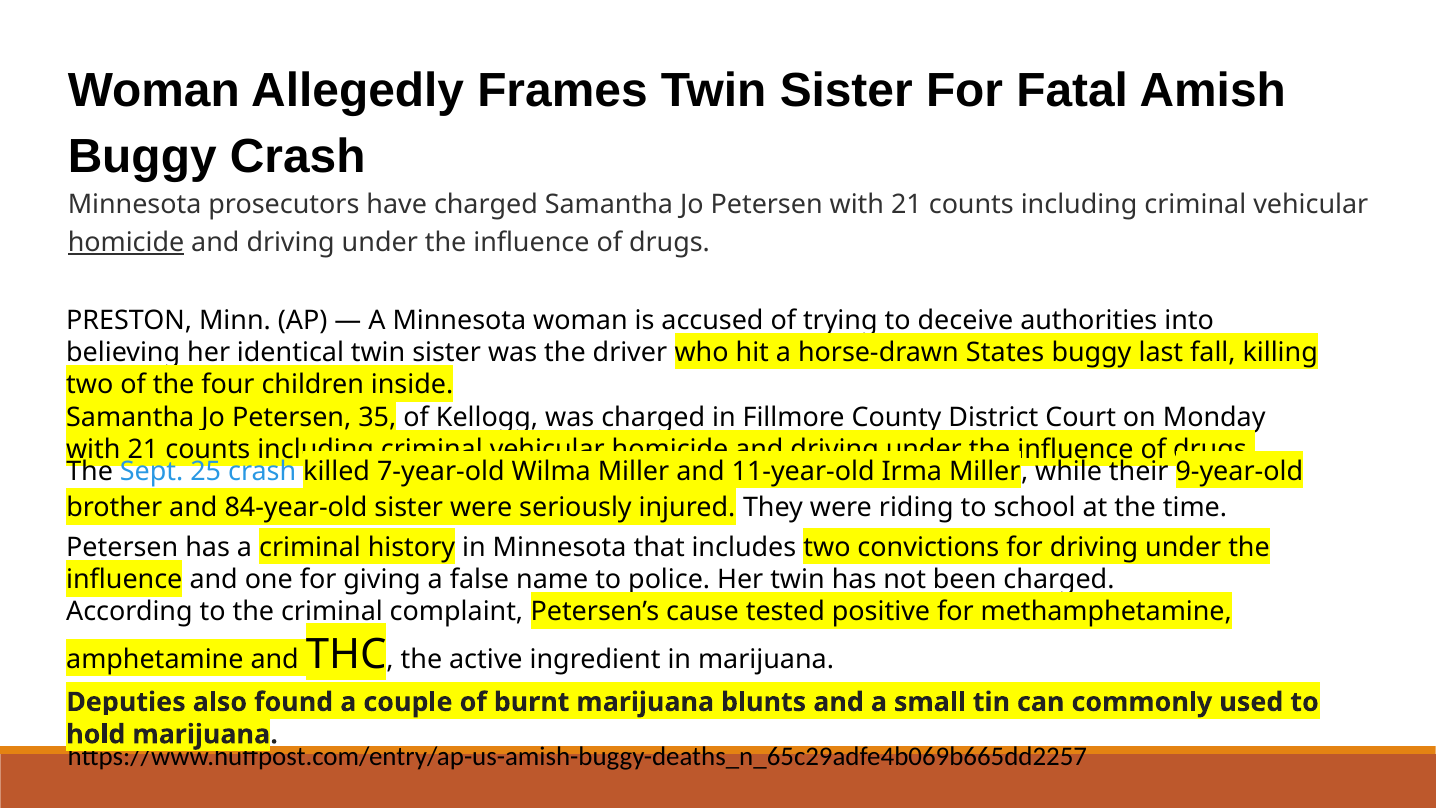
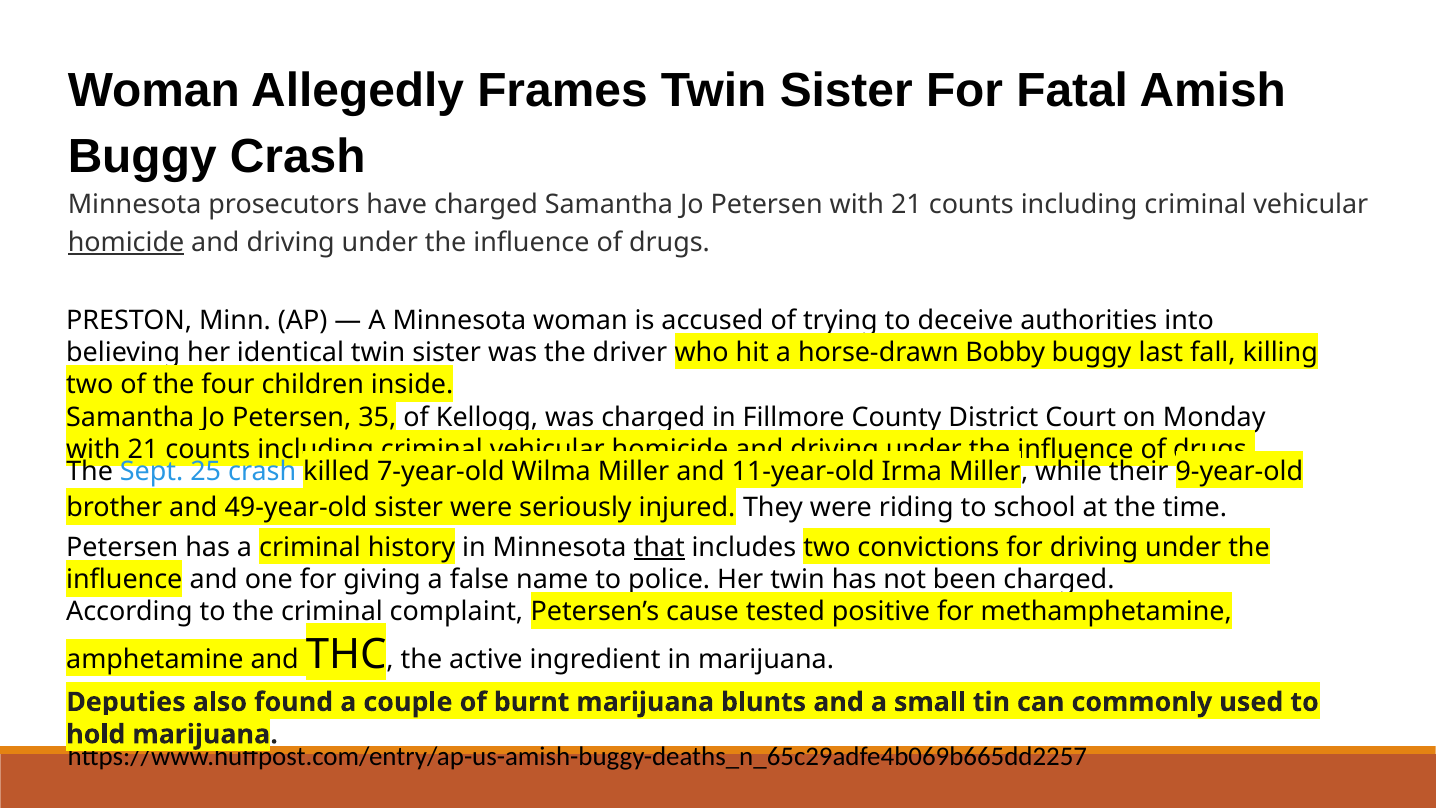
States: States -> Bobby
84-year-old: 84-year-old -> 49-year-old
that underline: none -> present
